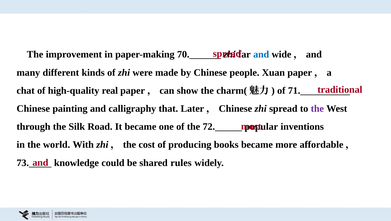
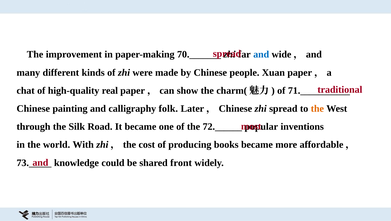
that: that -> folk
the at (317, 109) colour: purple -> orange
rules: rules -> front
